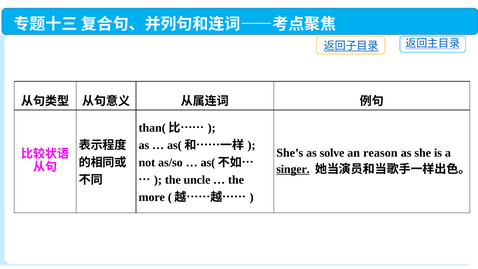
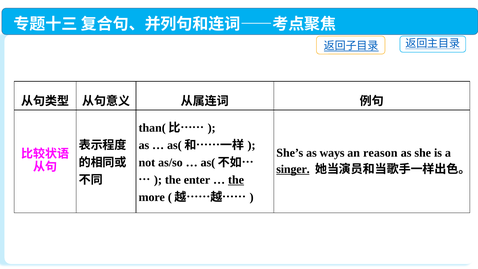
solve: solve -> ways
uncle: uncle -> enter
the at (236, 180) underline: none -> present
